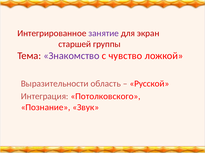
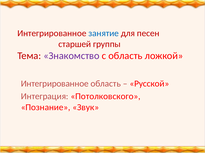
занятие colour: purple -> blue
экран: экран -> песен
с чувство: чувство -> область
Выразительности at (55, 84): Выразительности -> Интегрированное
